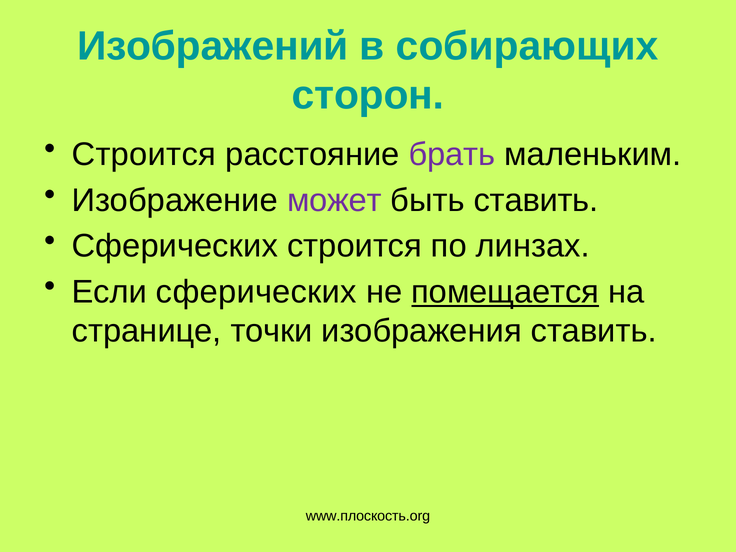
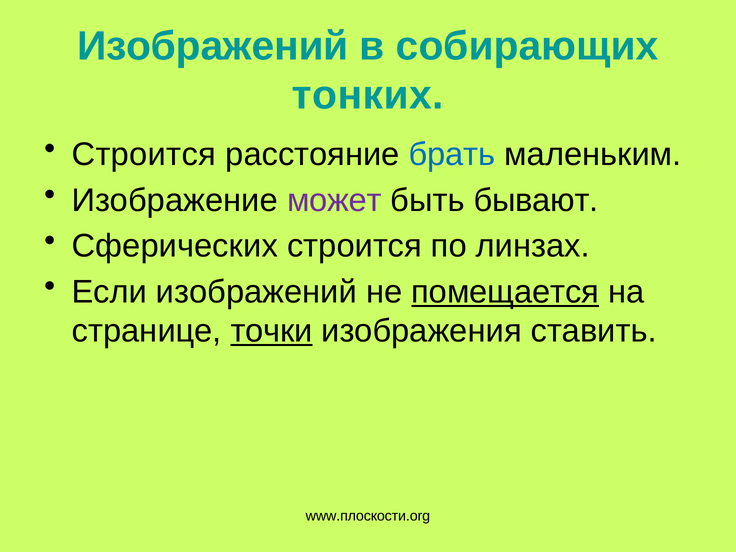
сторон: сторон -> тонких
брать colour: purple -> blue
быть ставить: ставить -> бывают
Если сферических: сферических -> изображений
точки underline: none -> present
www.плоскость.org: www.плоскость.org -> www.плоскости.org
